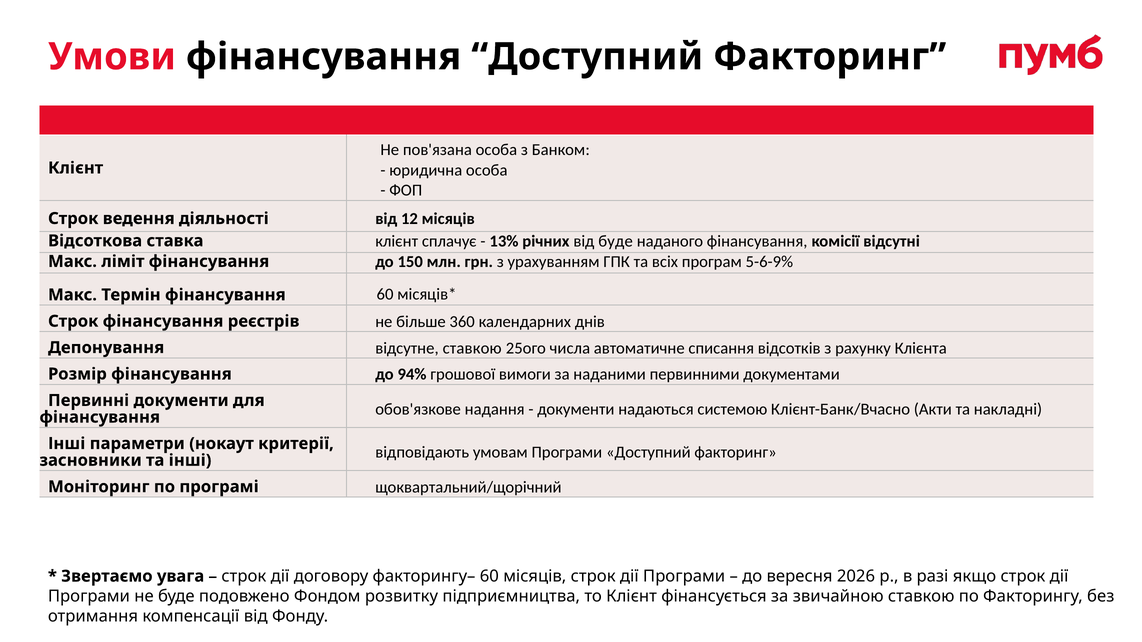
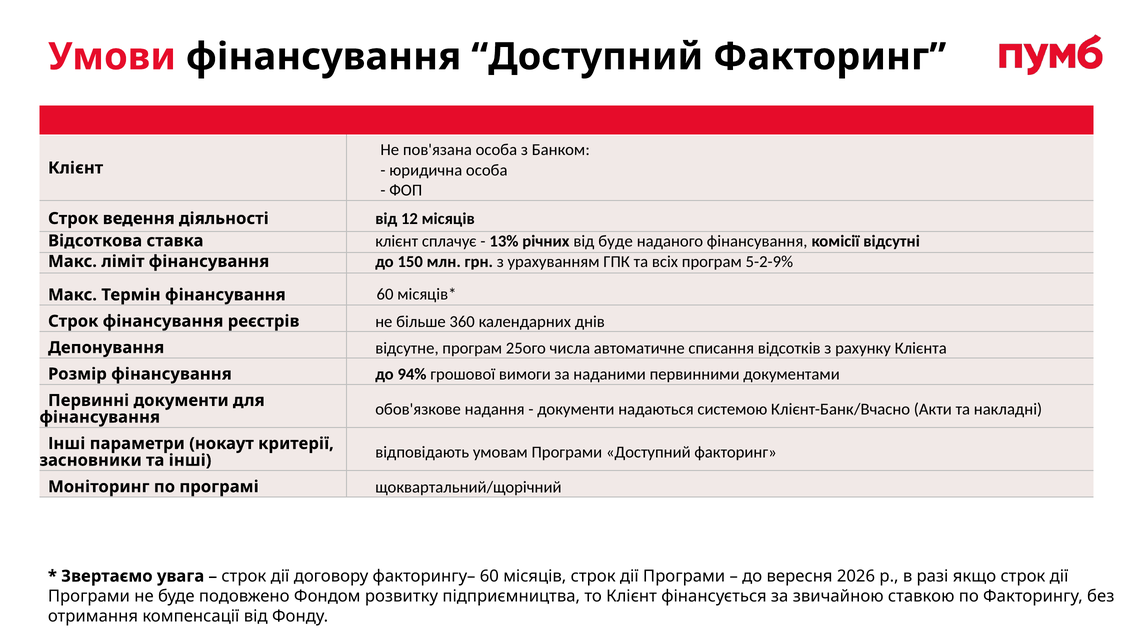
5-6-9%: 5-6-9% -> 5-2-9%
відсутне ставкою: ставкою -> програм
